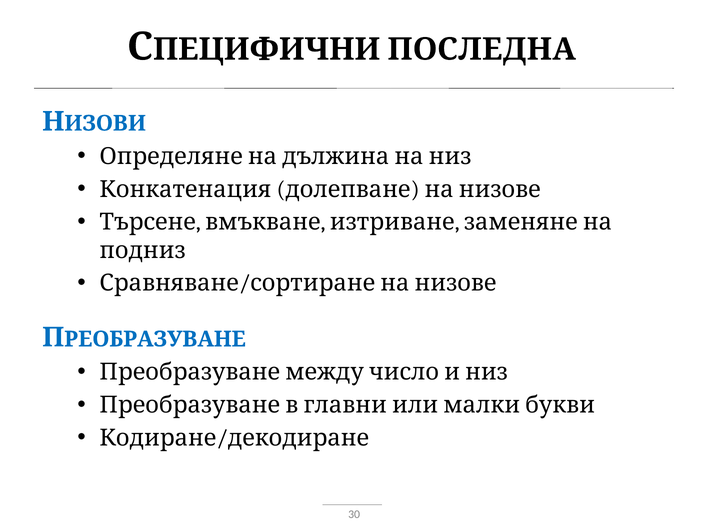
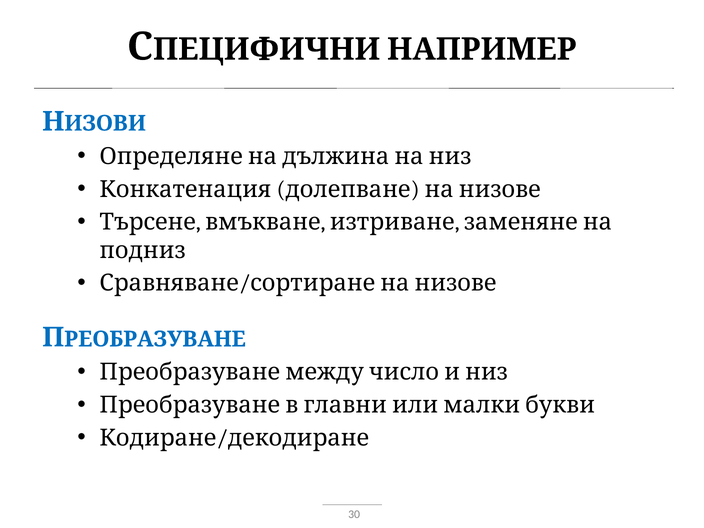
ПОСЛЕДНА: ПОСЛЕДНА -> НАПРИМЕР
